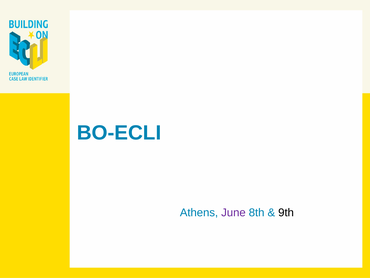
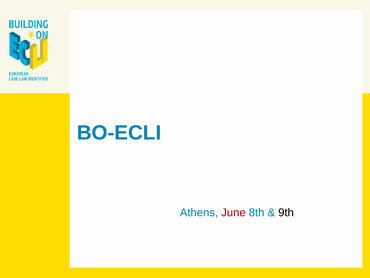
June colour: purple -> red
